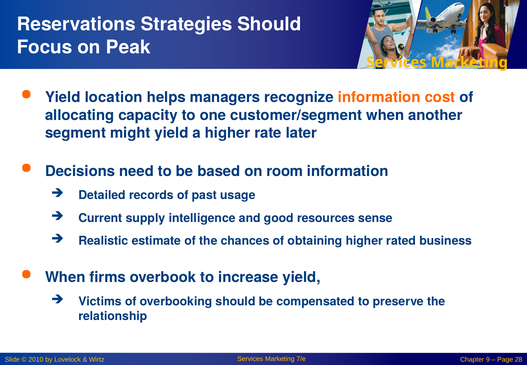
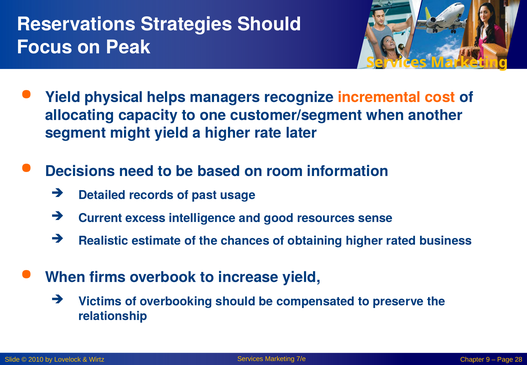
location: location -> physical
recognize information: information -> incremental
supply: supply -> excess
